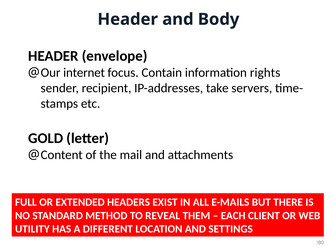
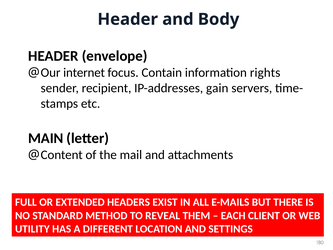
take: take -> gain
GOLD: GOLD -> MAIN
